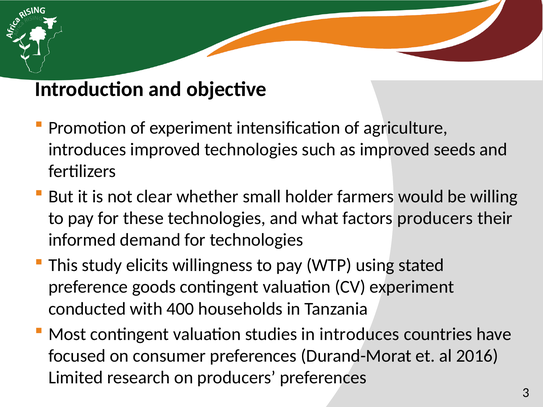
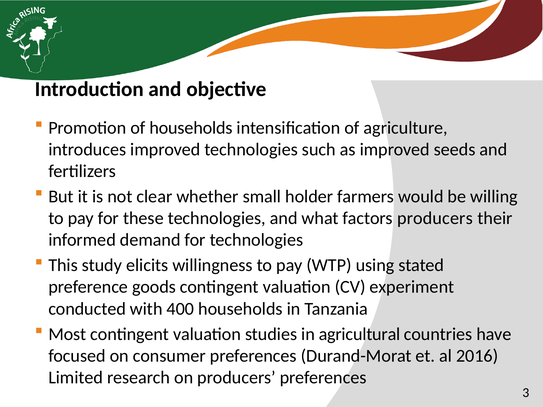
of experiment: experiment -> households
in introduces: introduces -> agricultural
